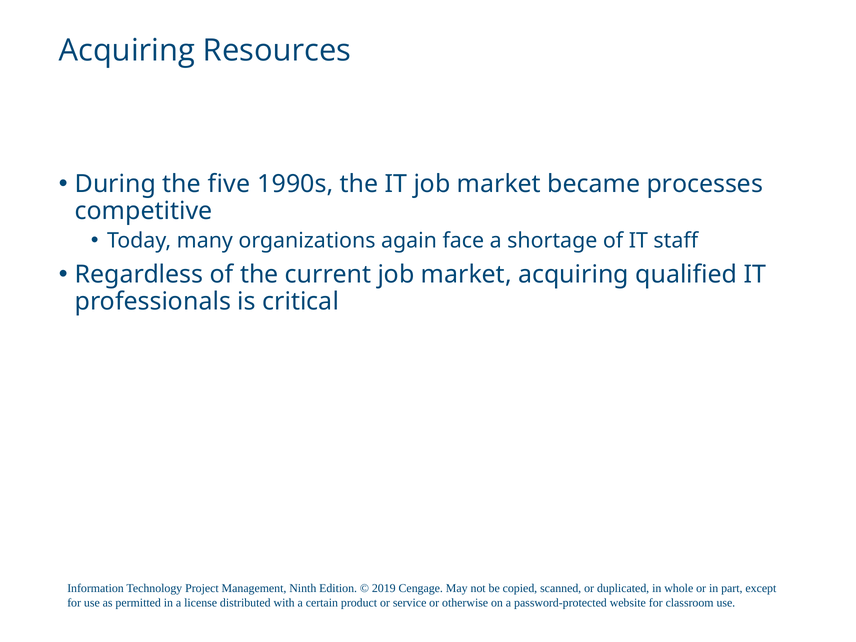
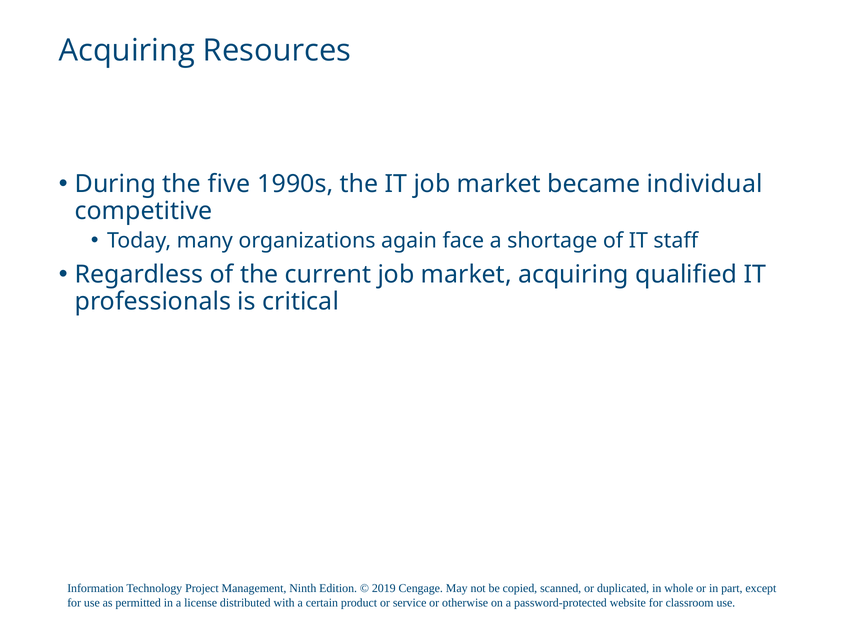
processes: processes -> individual
